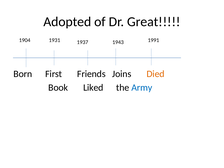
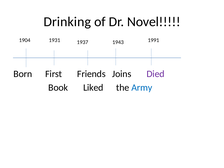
Adopted: Adopted -> Drinking
Great: Great -> Novel
Died colour: orange -> purple
